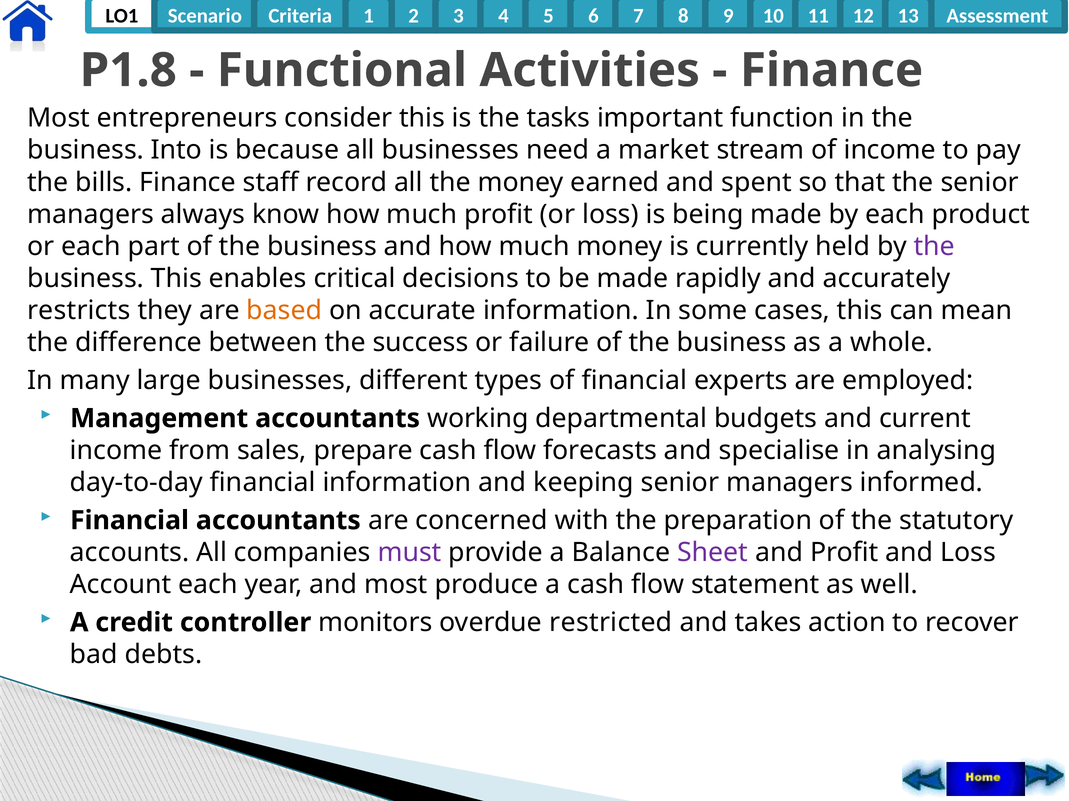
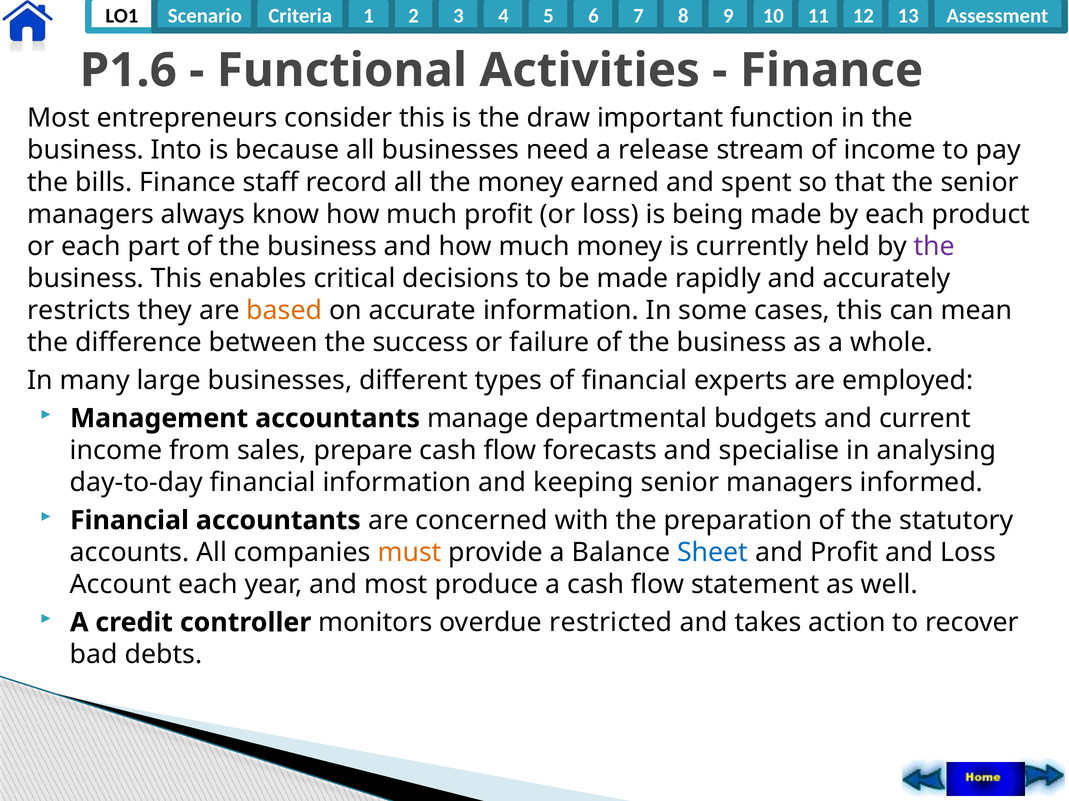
P1.8: P1.8 -> P1.6
tasks: tasks -> draw
market: market -> release
working: working -> manage
must colour: purple -> orange
Sheet colour: purple -> blue
